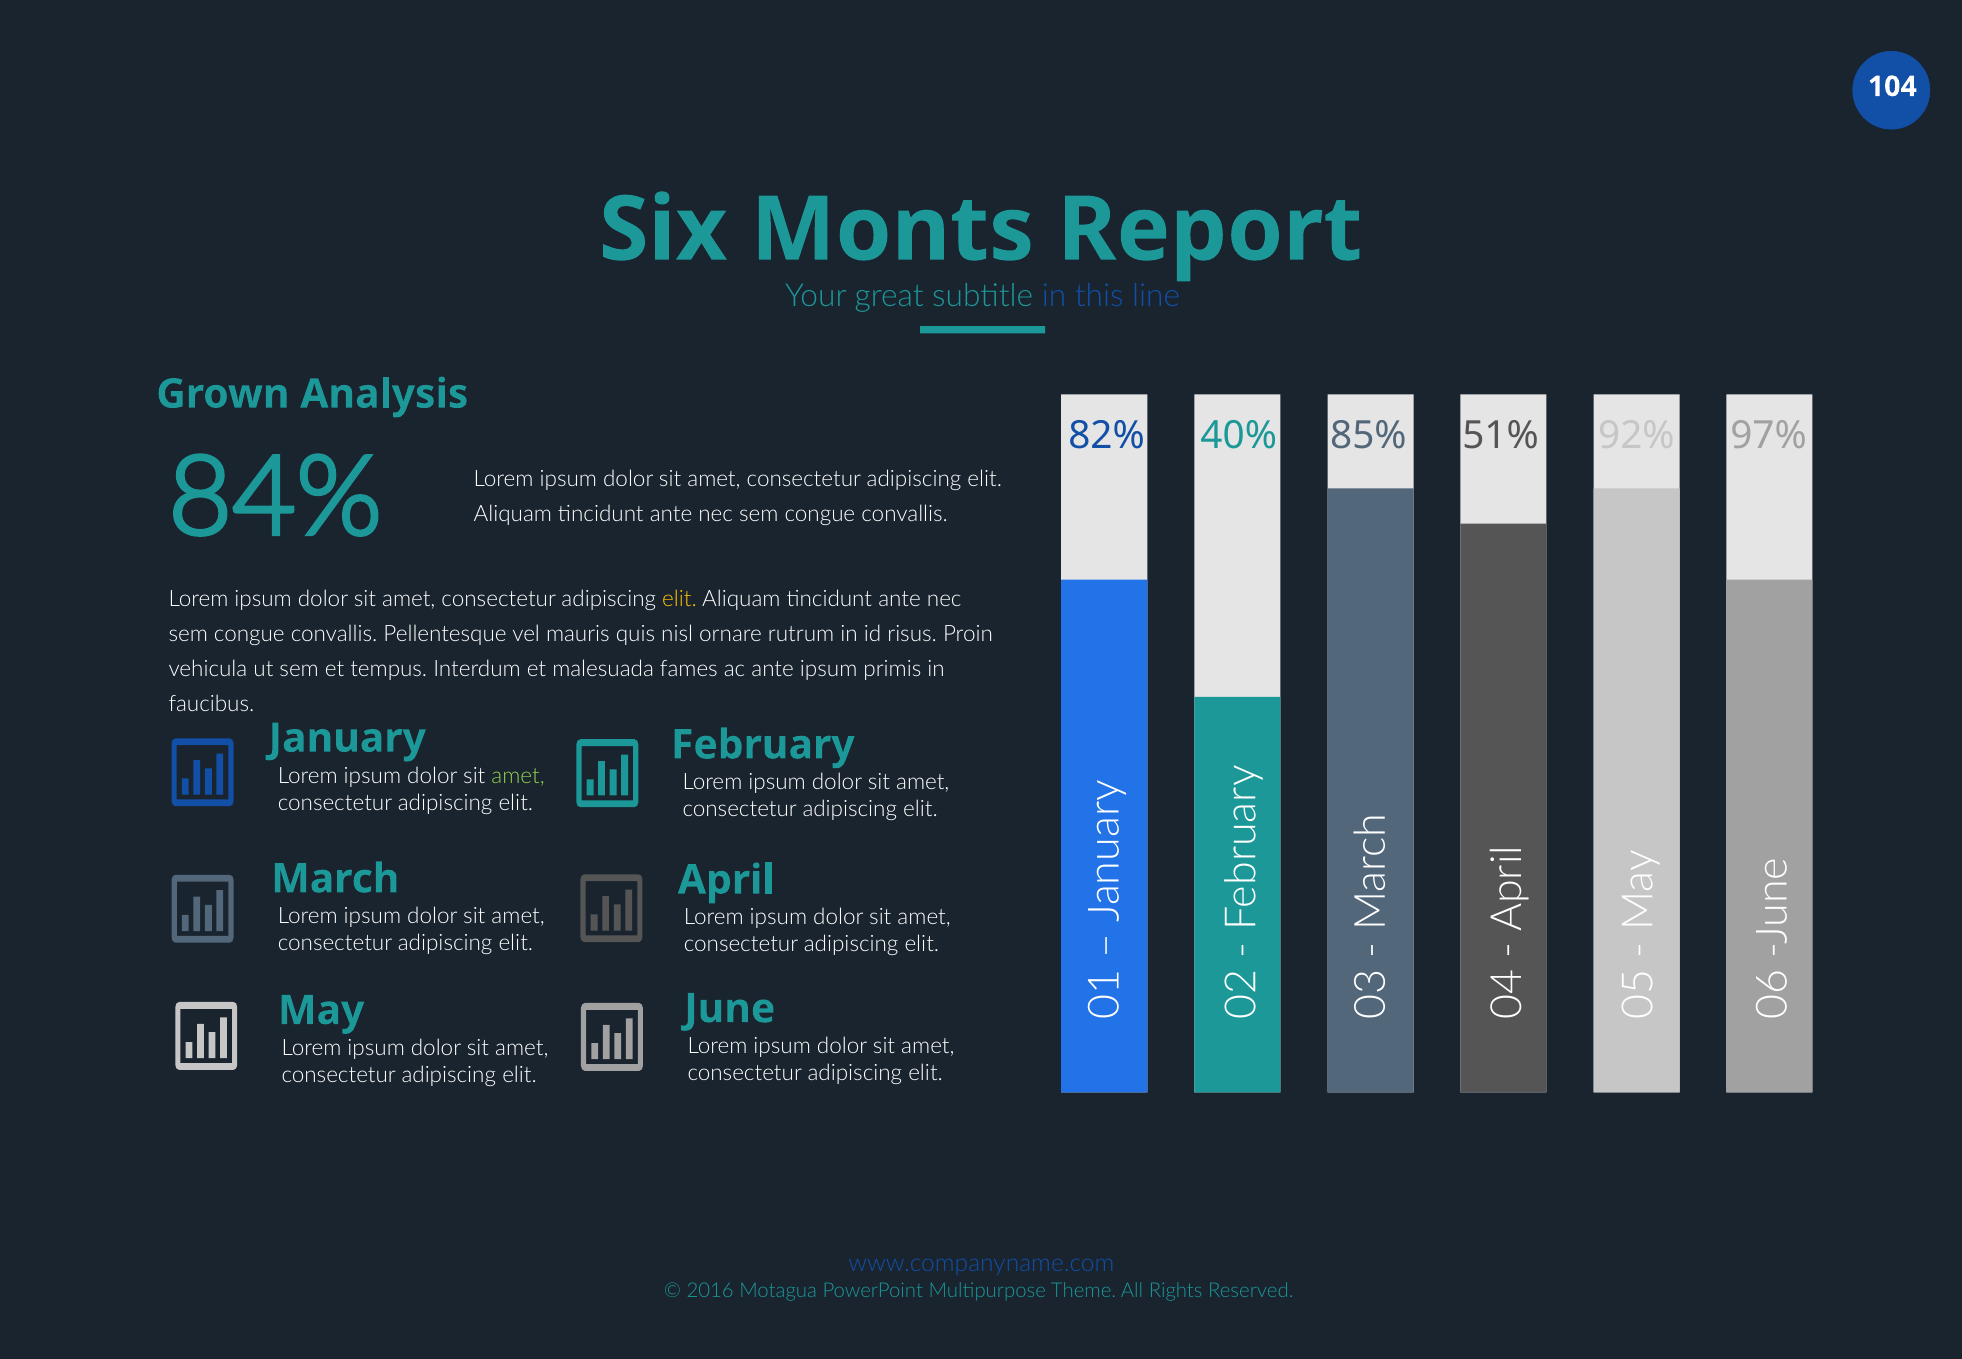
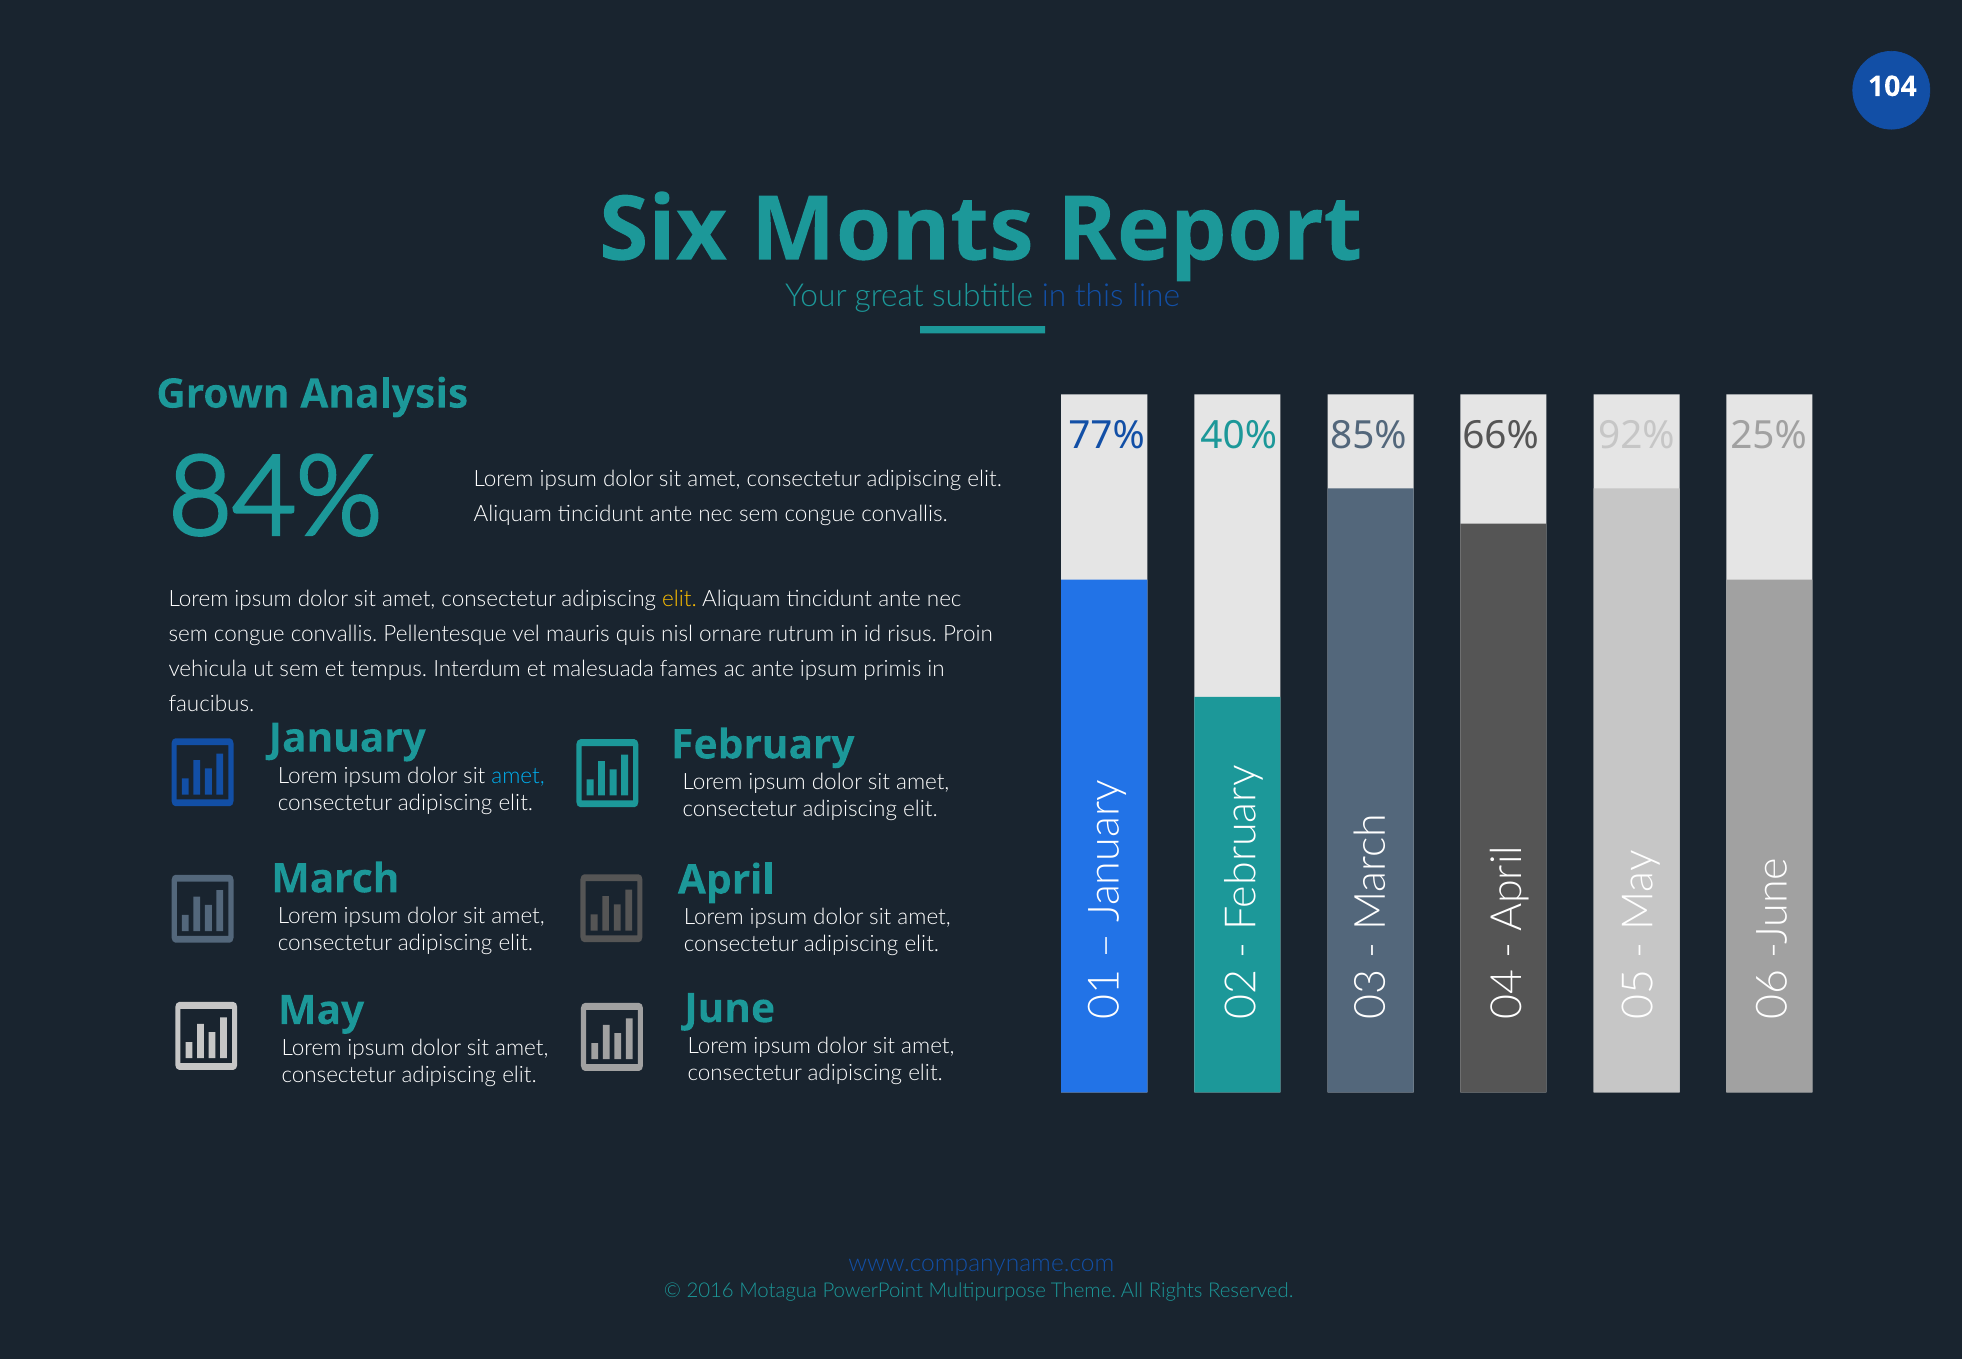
82%: 82% -> 77%
51%: 51% -> 66%
97%: 97% -> 25%
amet at (518, 775) colour: light green -> light blue
